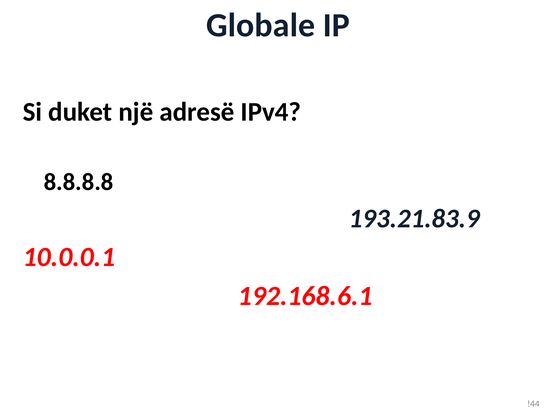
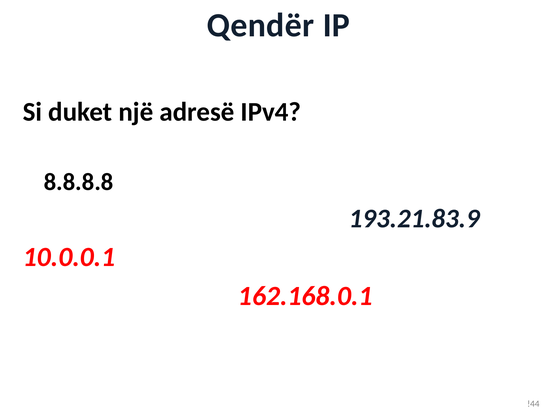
Globale: Globale -> Qendër
192.168.6.1: 192.168.6.1 -> 162.168.0.1
